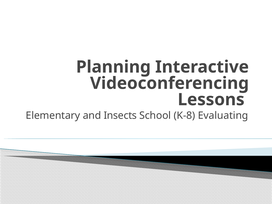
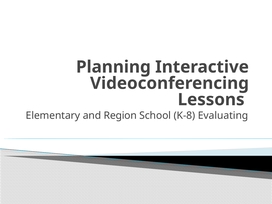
Insects: Insects -> Region
